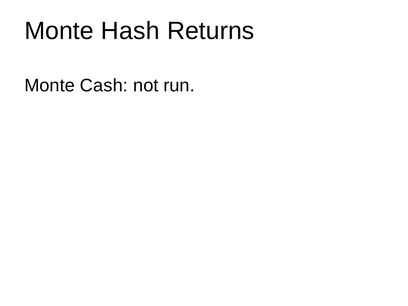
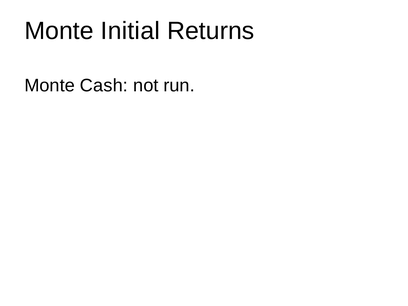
Hash: Hash -> Initial
